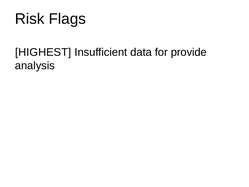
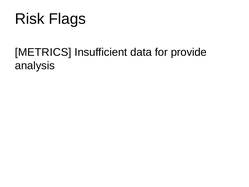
HIGHEST: HIGHEST -> METRICS
